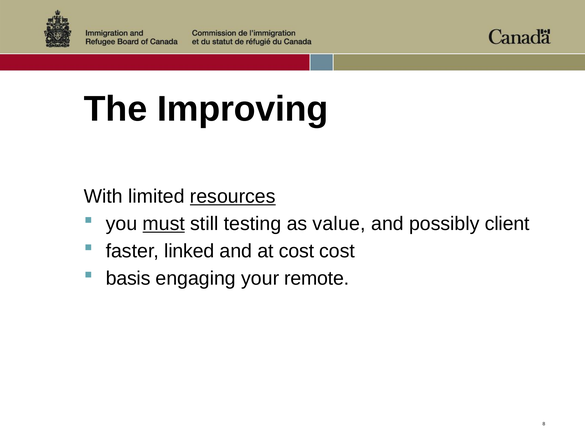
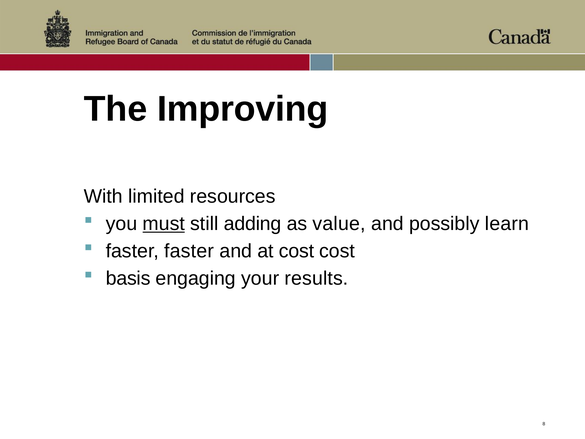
resources underline: present -> none
testing: testing -> adding
client: client -> learn
faster linked: linked -> faster
remote: remote -> results
